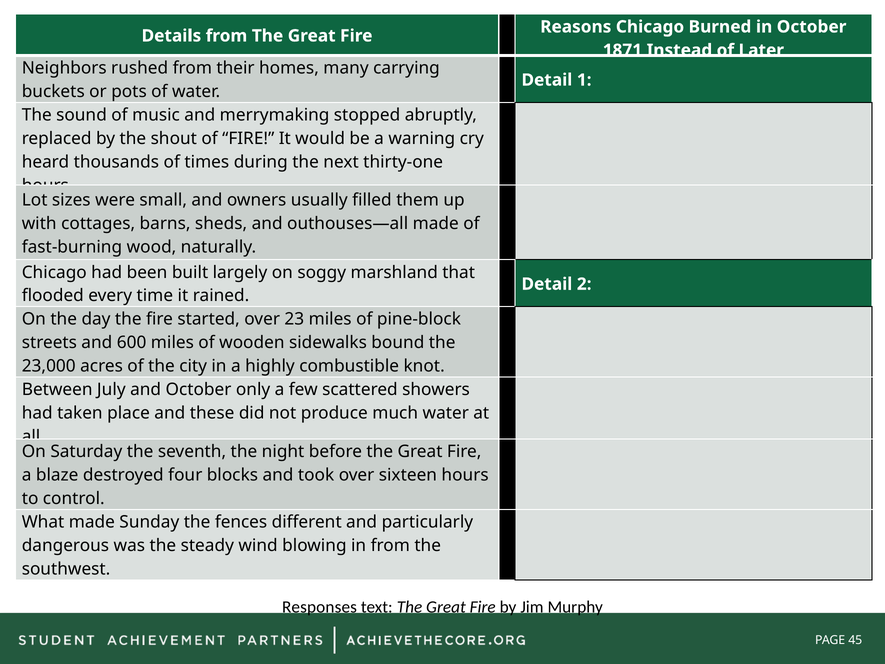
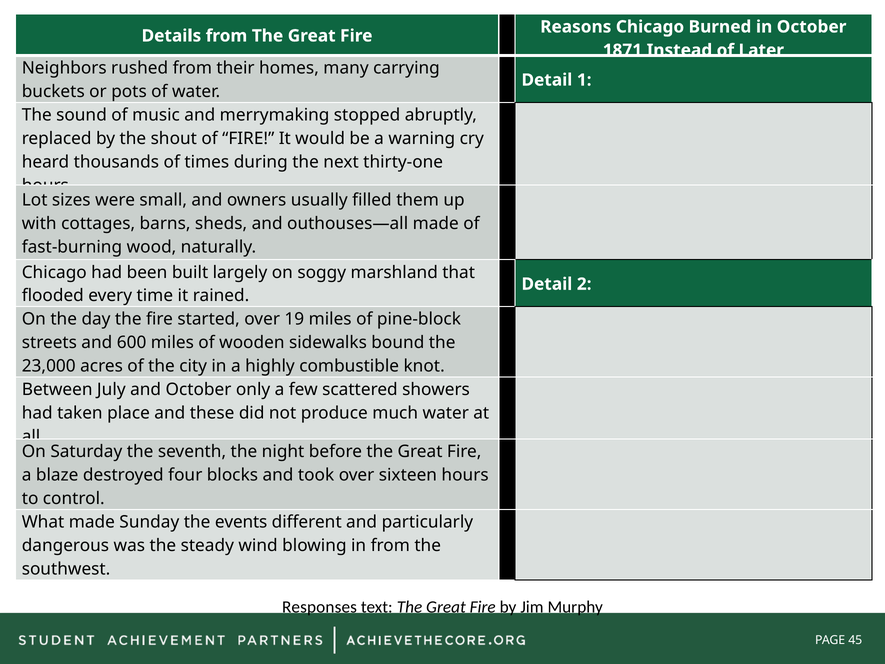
23: 23 -> 19
fences: fences -> events
